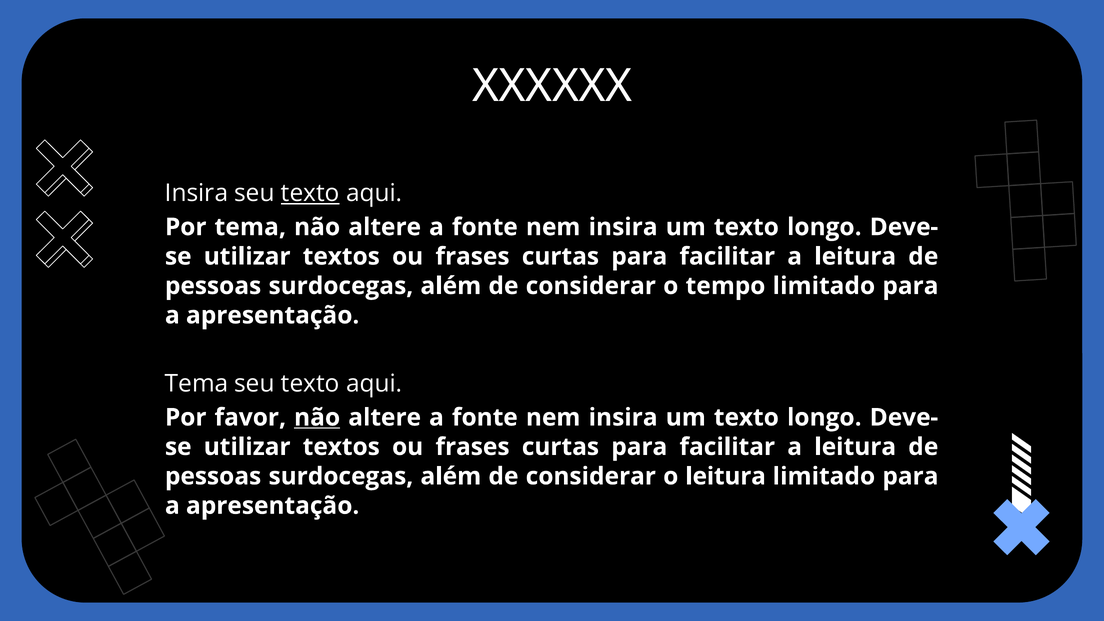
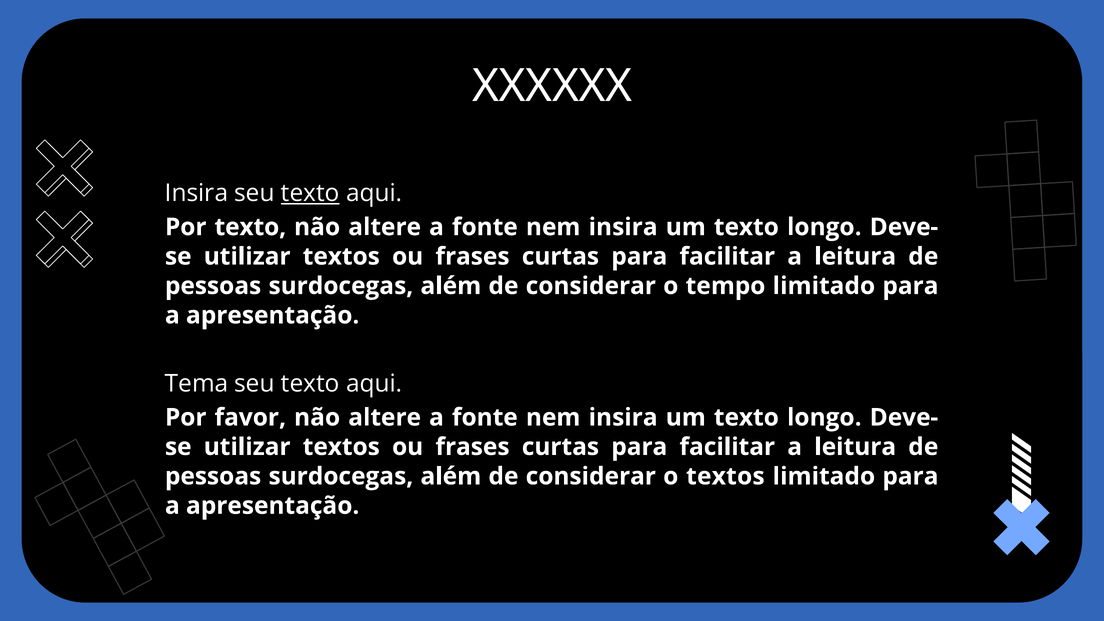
Por tema: tema -> texto
não at (317, 417) underline: present -> none
o leitura: leitura -> textos
